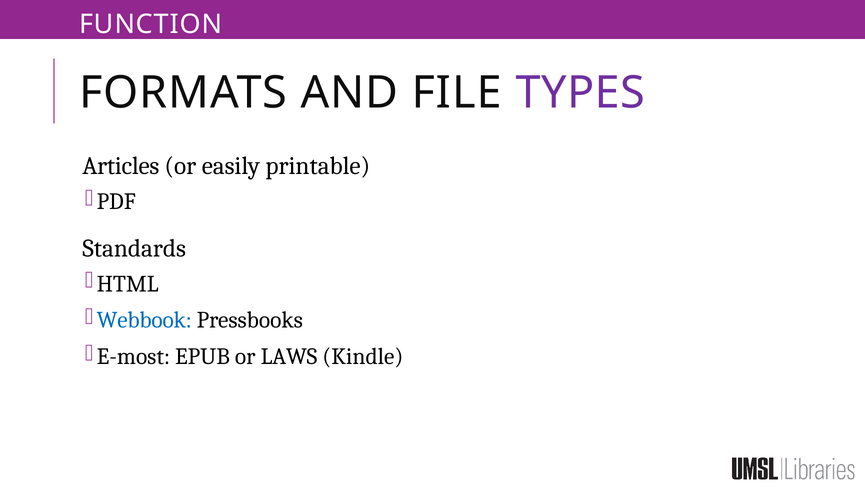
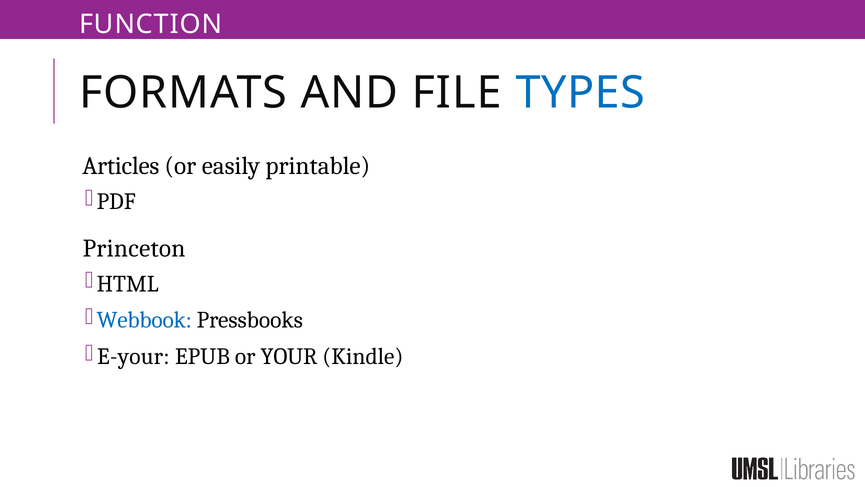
TYPES colour: purple -> blue
Standards: Standards -> Princeton
E-most: E-most -> E-your
LAWS: LAWS -> YOUR
